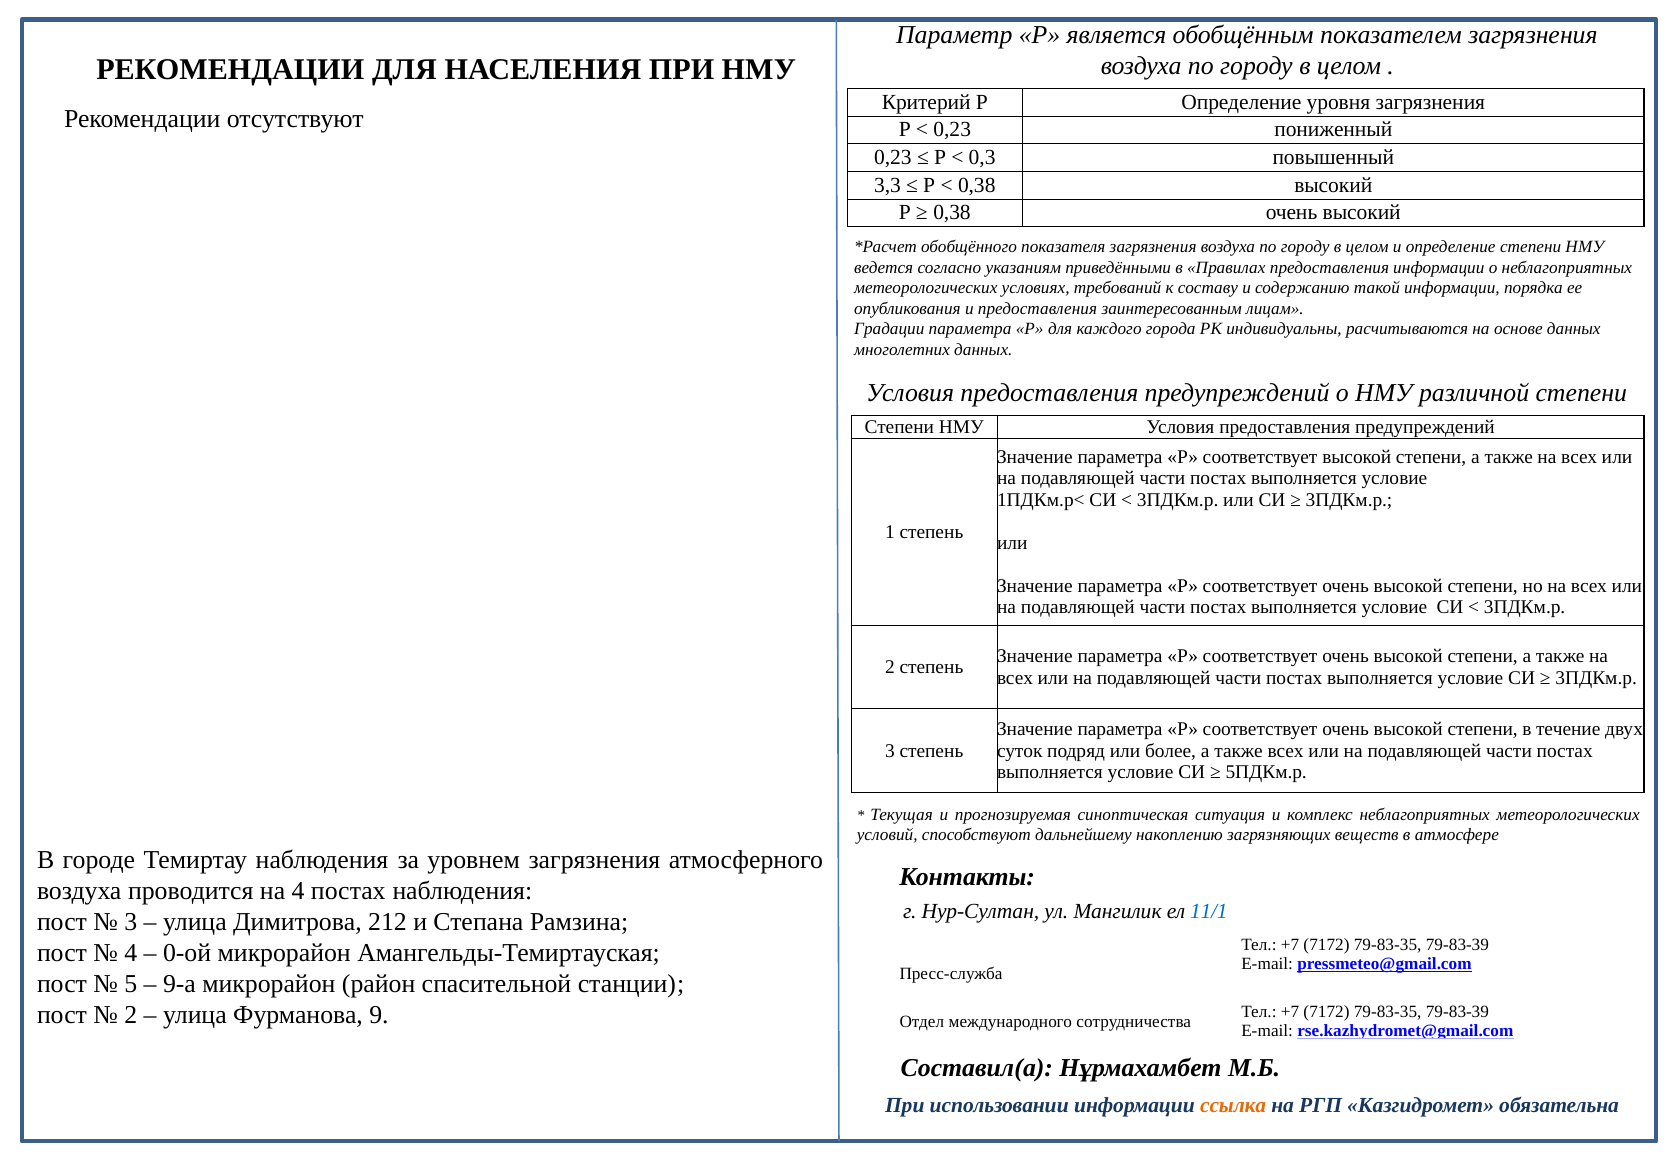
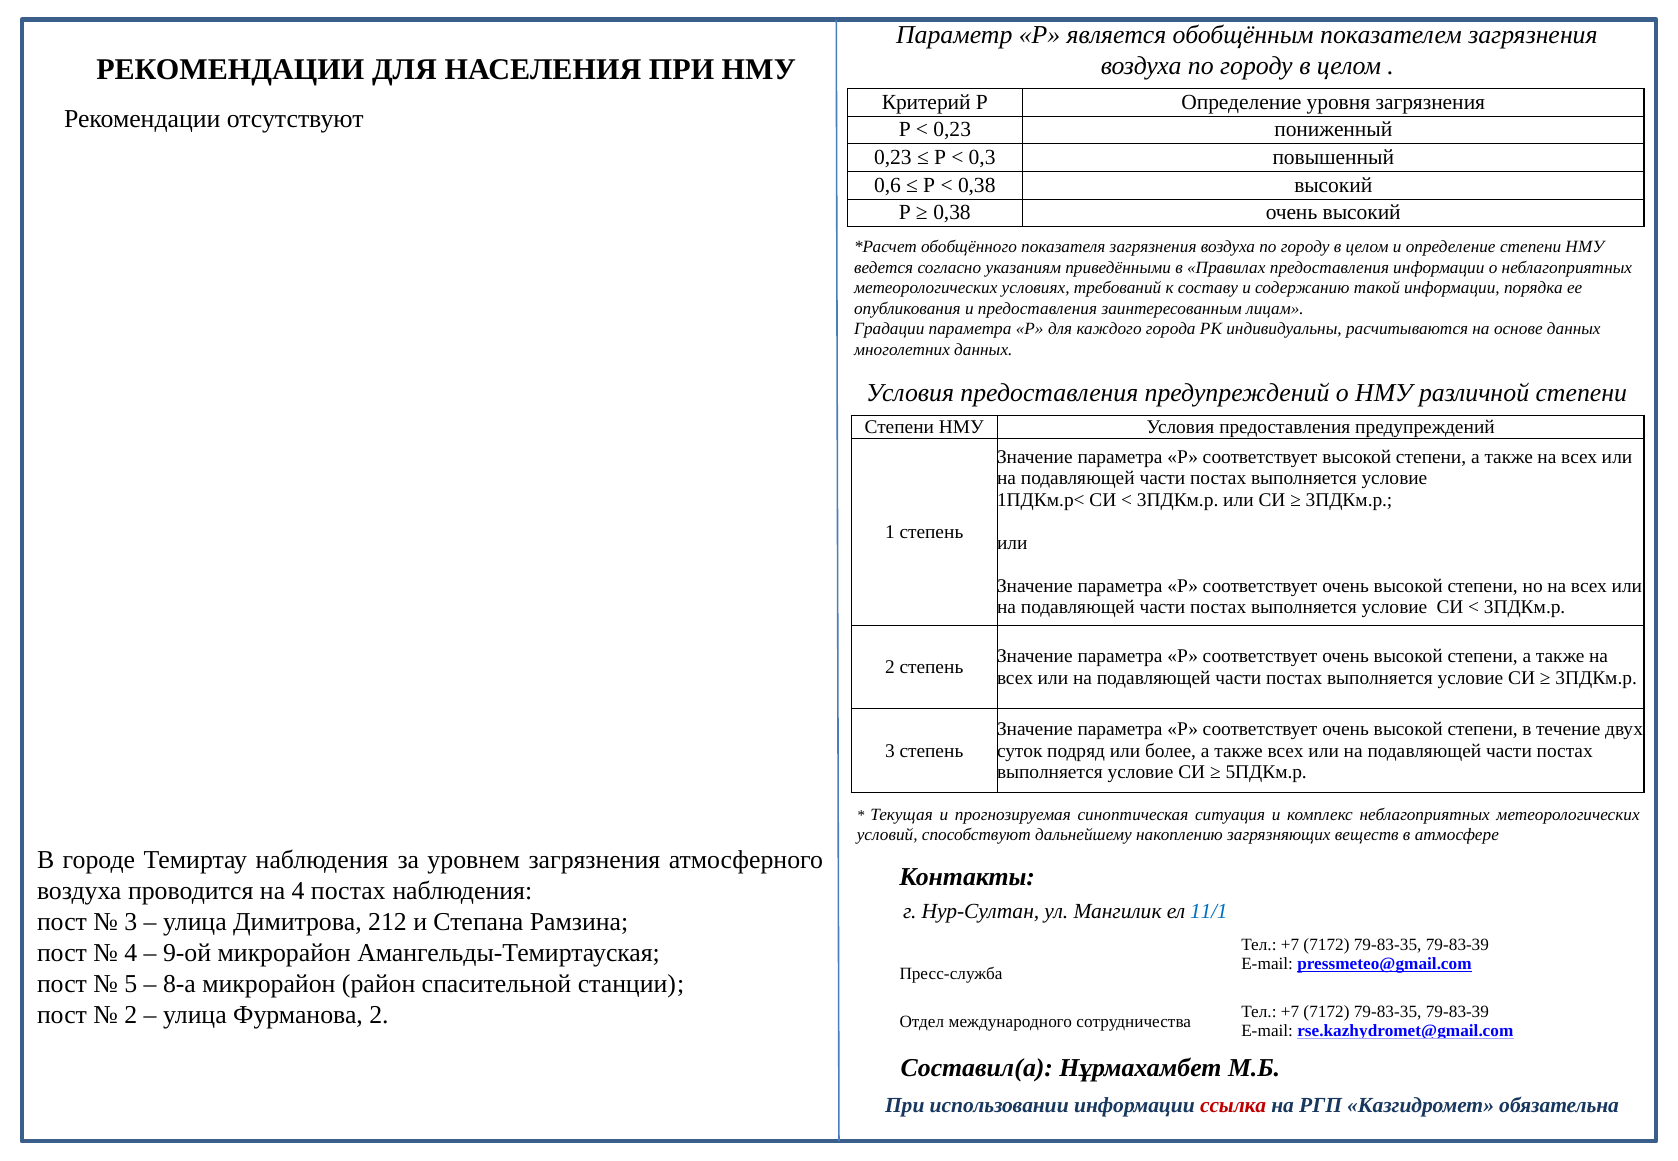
3,3: 3,3 -> 0,6
0-ой: 0-ой -> 9-ой
9-а: 9-а -> 8-а
Фурманова 9: 9 -> 2
ссылка colour: orange -> red
